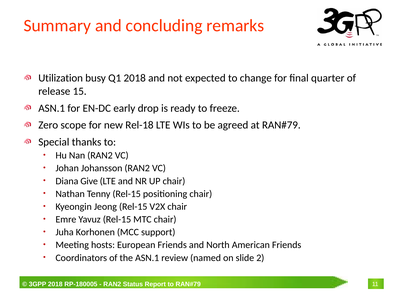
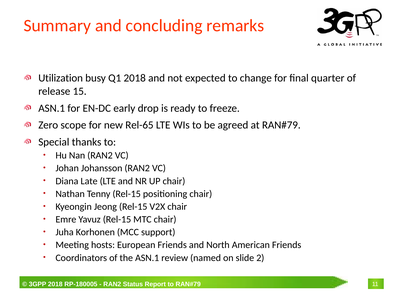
Rel-18: Rel-18 -> Rel-65
Give: Give -> Late
